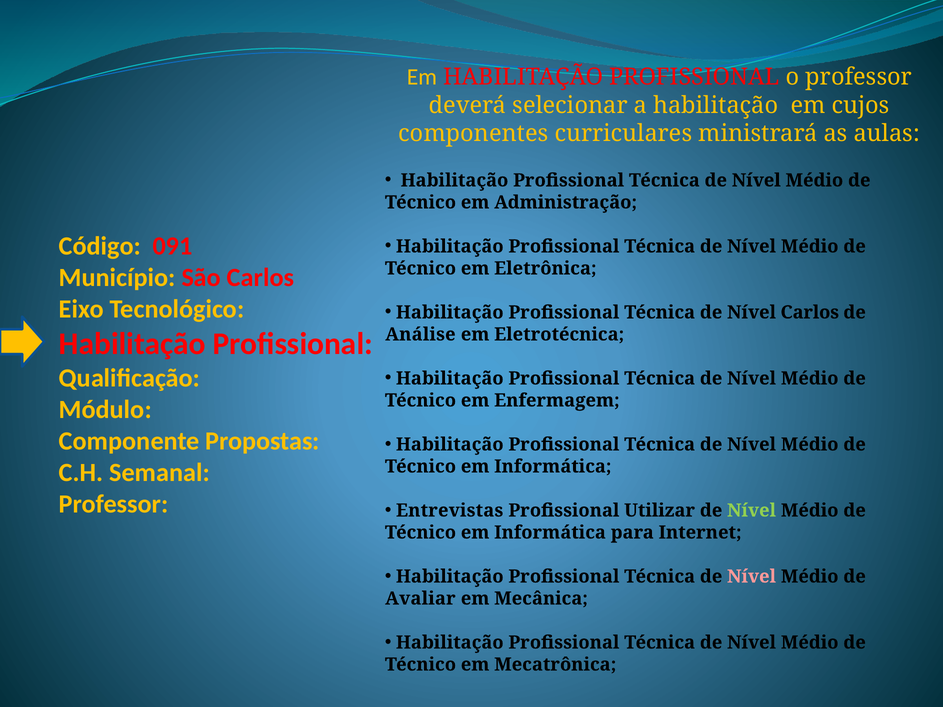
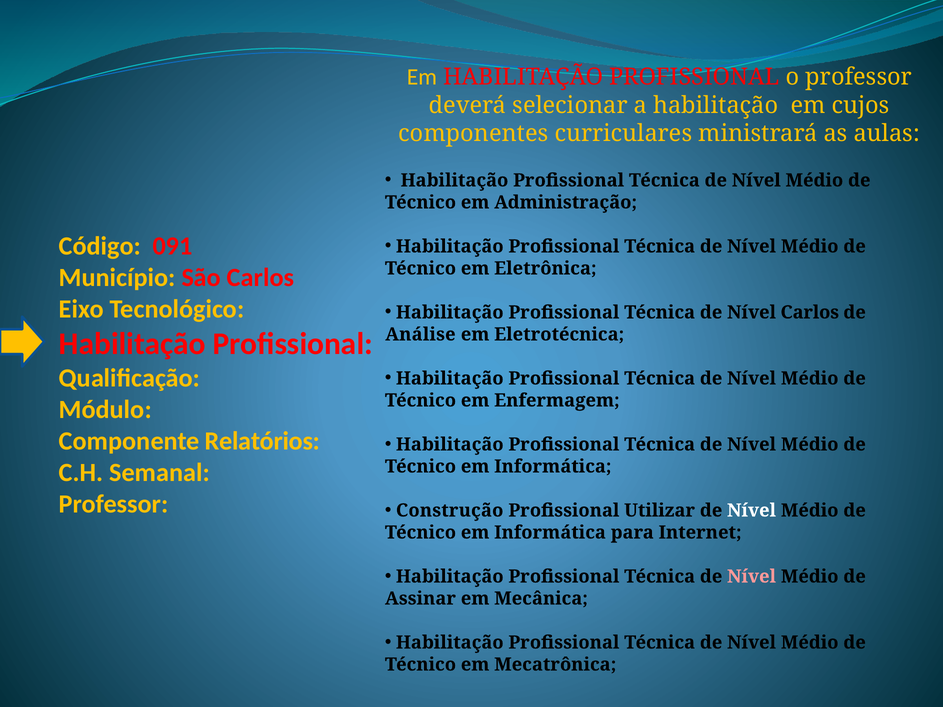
Propostas: Propostas -> Relatórios
Entrevistas: Entrevistas -> Construção
Nível at (752, 511) colour: light green -> white
Avaliar: Avaliar -> Assinar
